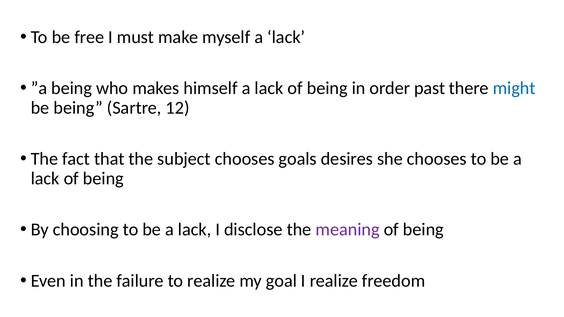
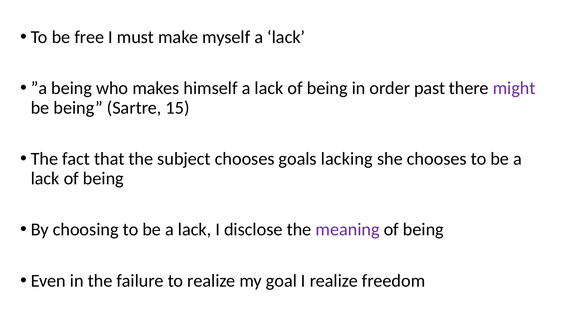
might colour: blue -> purple
12: 12 -> 15
desires: desires -> lacking
